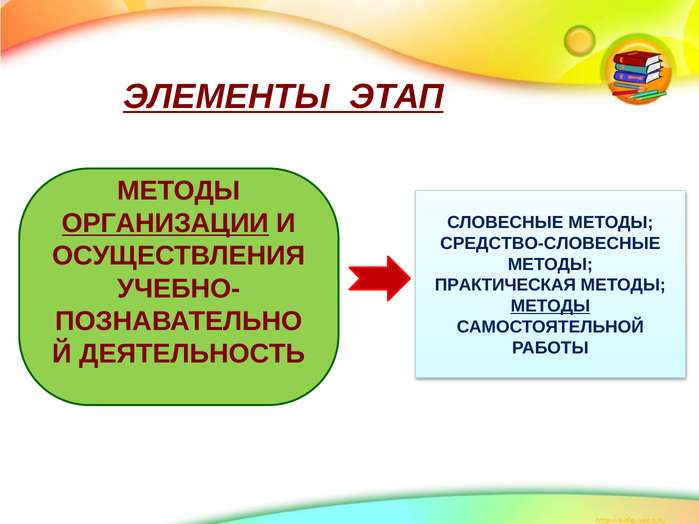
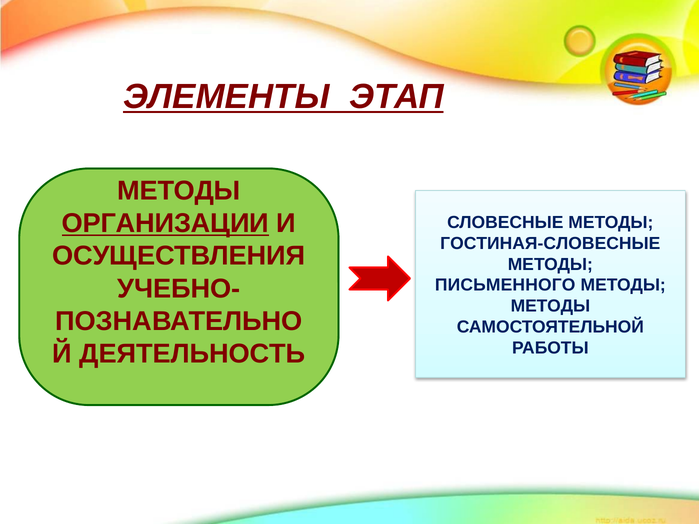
СРЕДСТВО-СЛОВЕСНЫЕ: СРЕДСТВО-СЛОВЕСНЫЕ -> ГОСТИНАЯ-СЛОВЕСНЫЕ
ПРАКТИЧЕСКАЯ: ПРАКТИЧЕСКАЯ -> ПИСЬМЕННОГО
МЕТОДЫ at (550, 306) underline: present -> none
